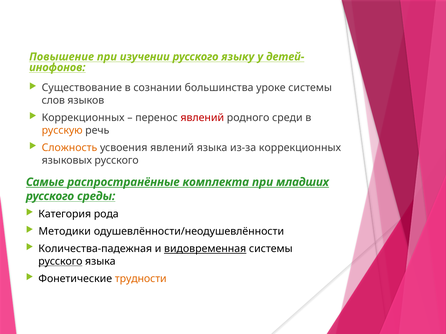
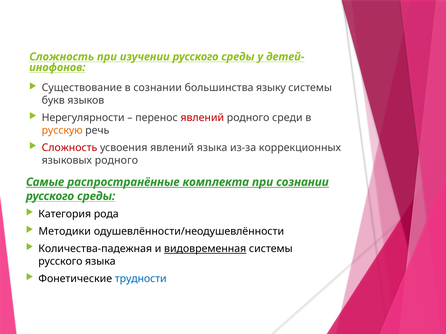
Повышение at (62, 57): Повышение -> Сложность
изучении русского языку: языку -> среды
уроке: уроке -> языку
слов: слов -> букв
Коррекционных at (83, 118): Коррекционных -> Нерегулярности
Сложность at (69, 148) colour: orange -> red
языковых русского: русского -> родного
при младших: младших -> сознании
русского at (60, 262) underline: present -> none
трудности colour: orange -> blue
